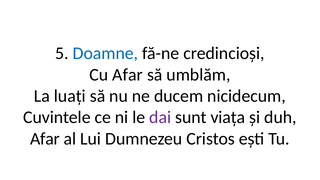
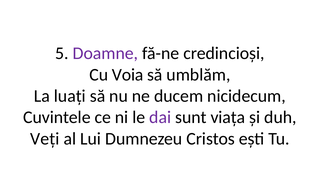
Doamne colour: blue -> purple
Cu Afar: Afar -> Voia
Afar at (45, 139): Afar -> Veți
